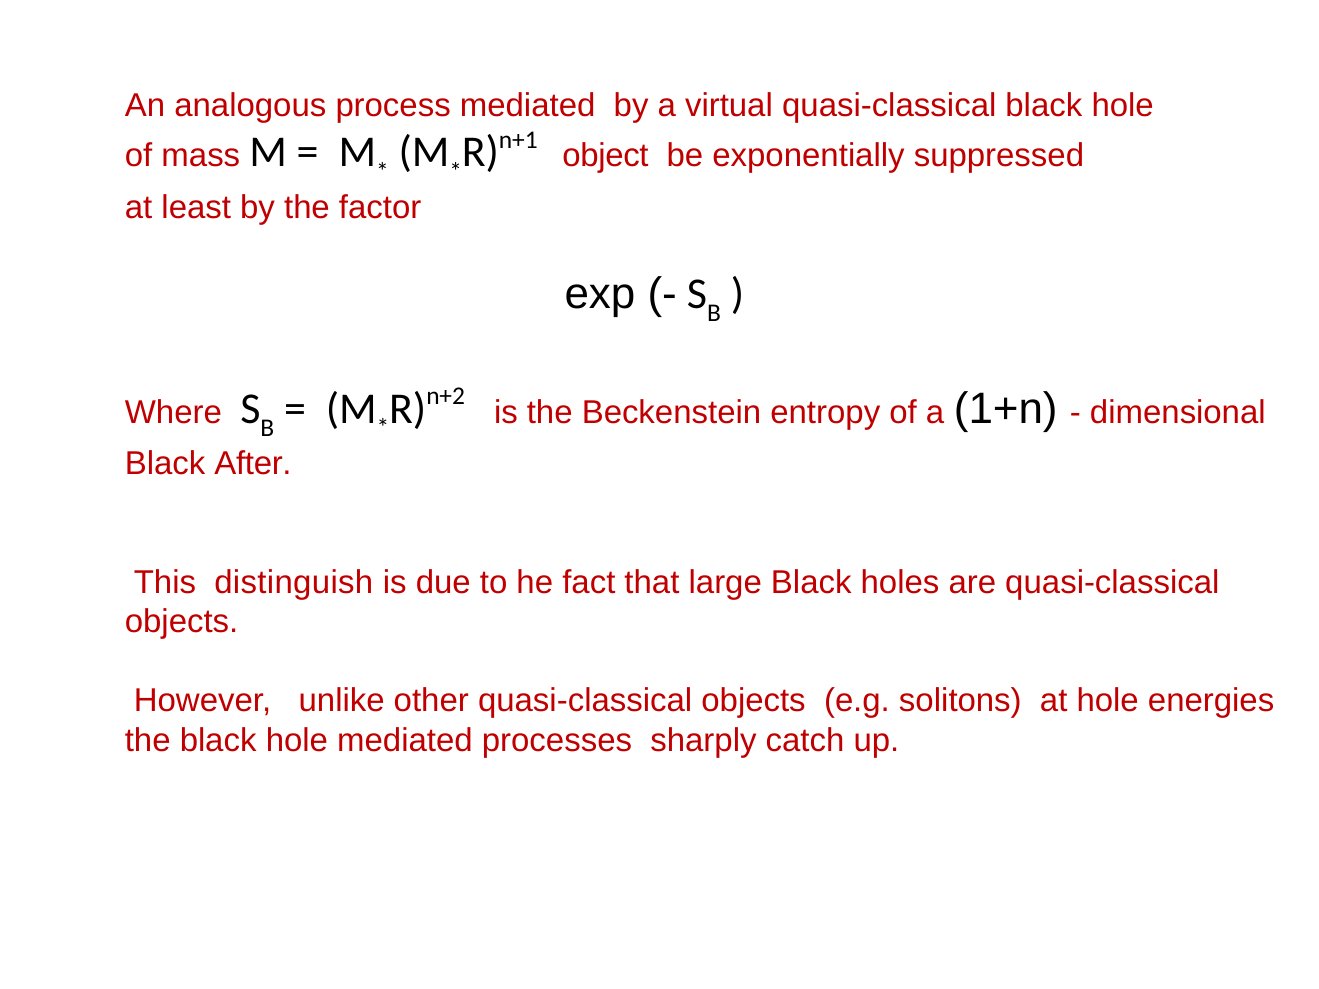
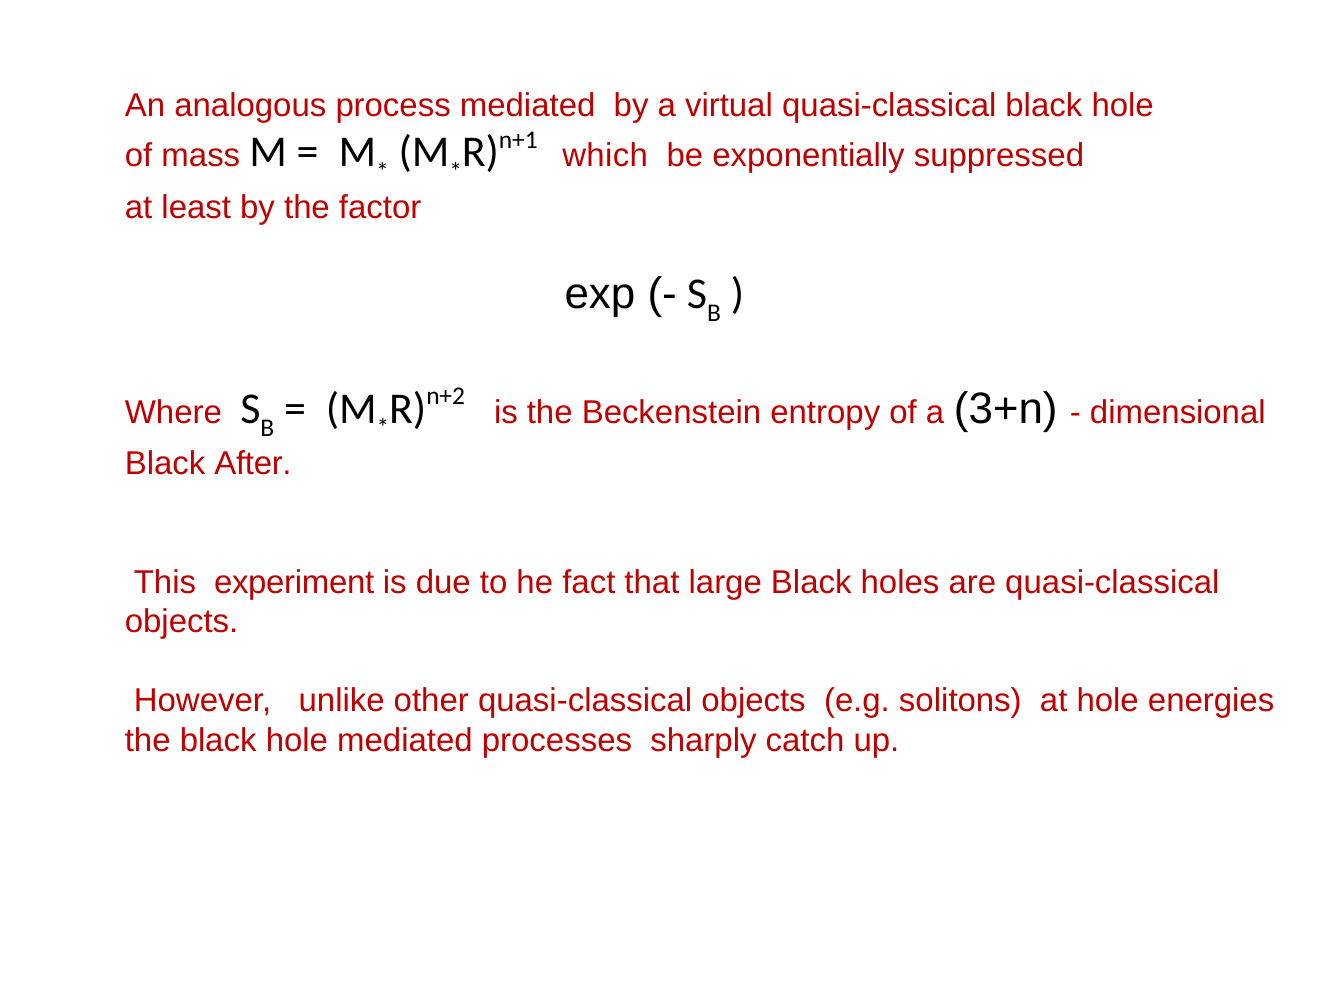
object: object -> which
1+n: 1+n -> 3+n
distinguish: distinguish -> experiment
